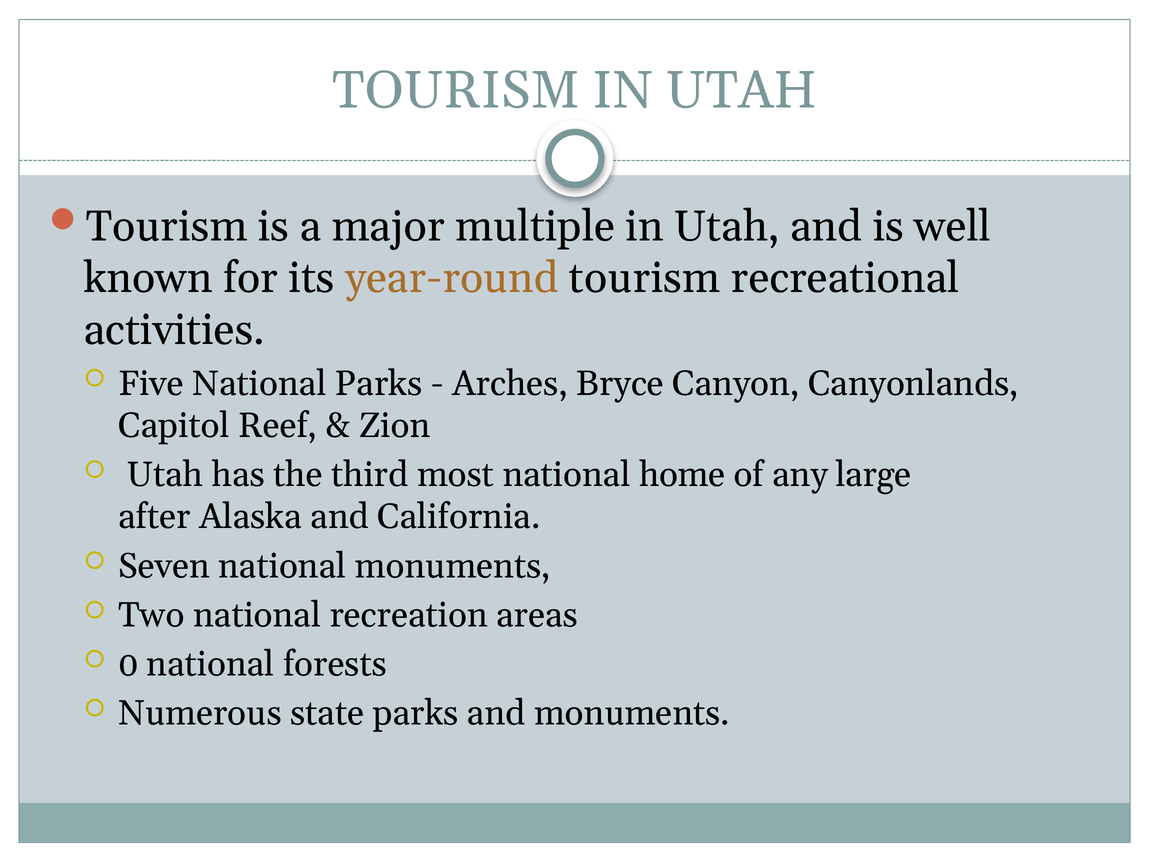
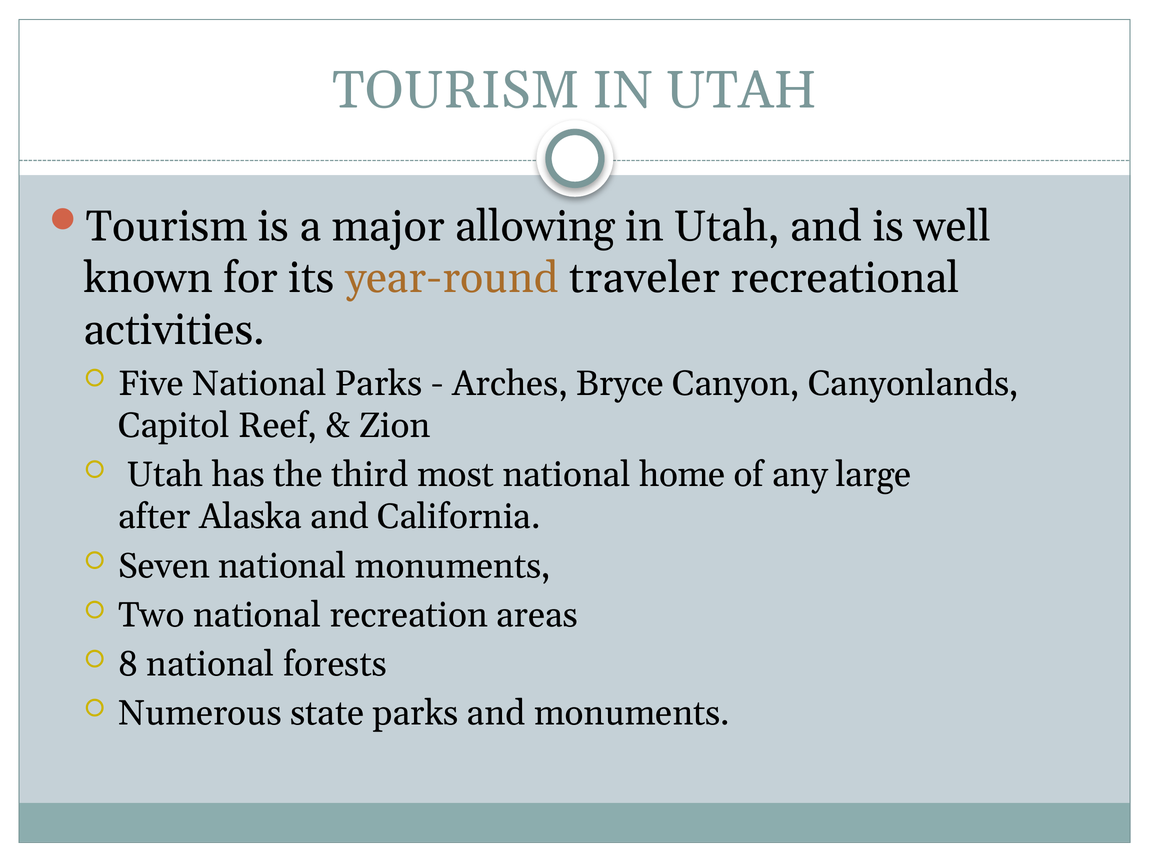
multiple: multiple -> allowing
year-round tourism: tourism -> traveler
0: 0 -> 8
